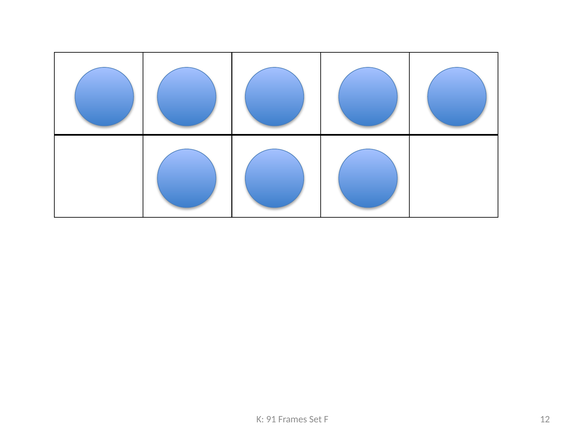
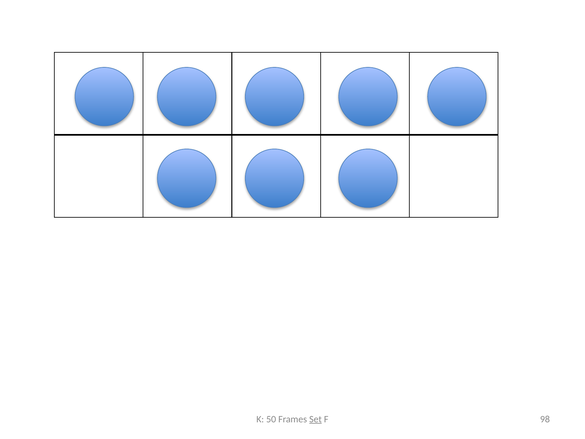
91: 91 -> 50
Set underline: none -> present
12: 12 -> 98
